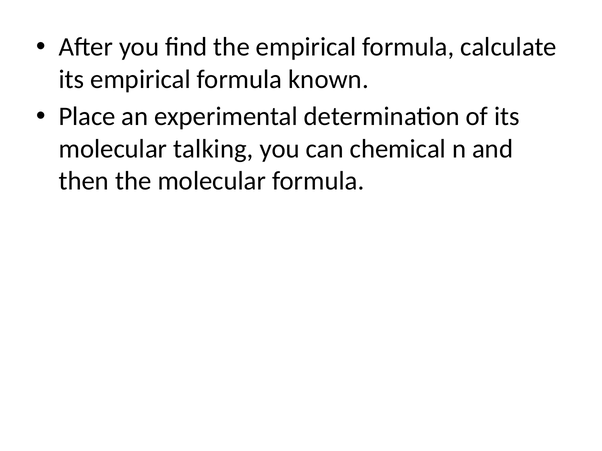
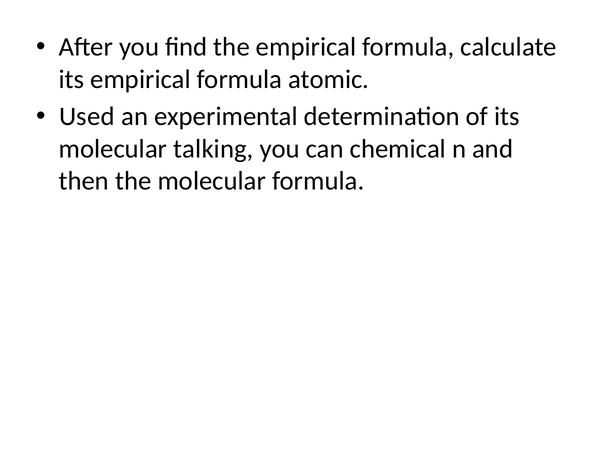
known: known -> atomic
Place: Place -> Used
